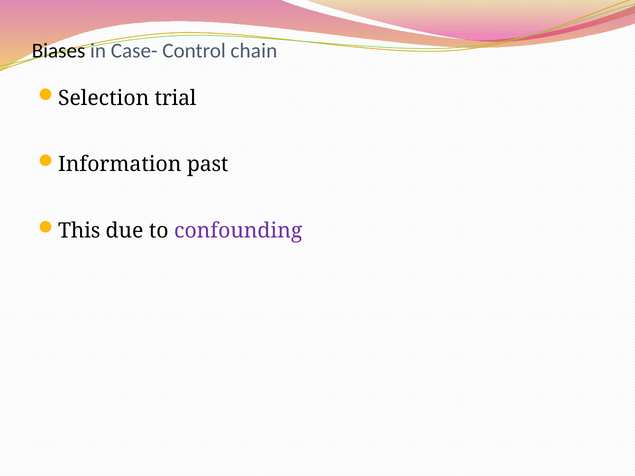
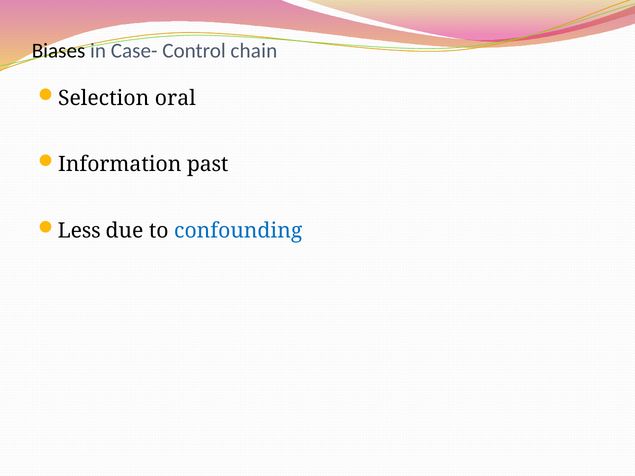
trial: trial -> oral
This: This -> Less
confounding colour: purple -> blue
